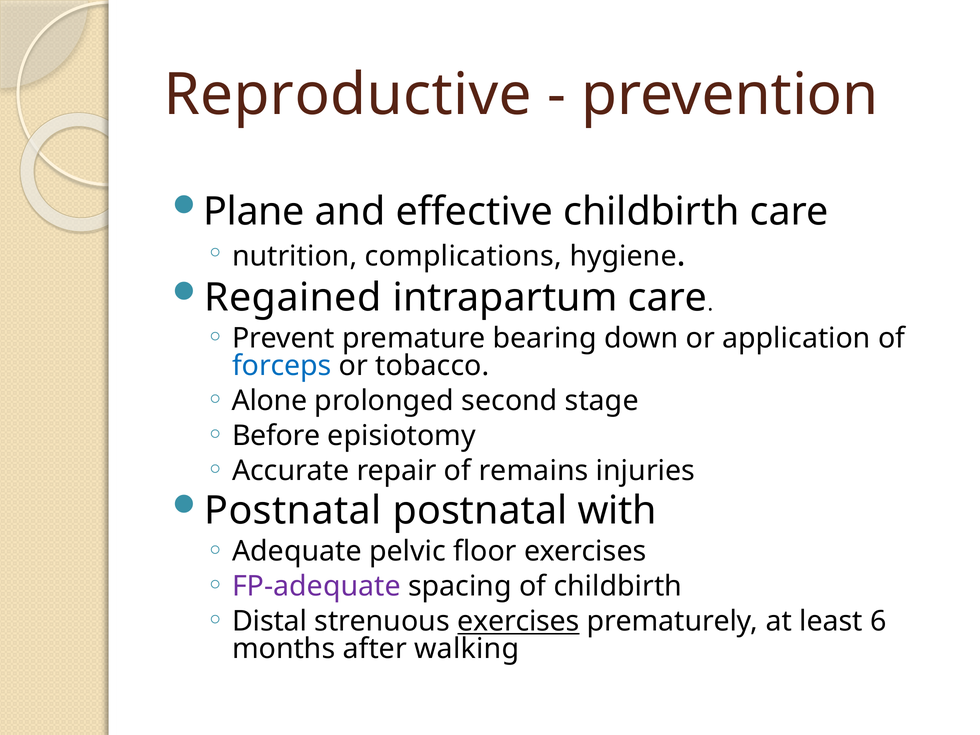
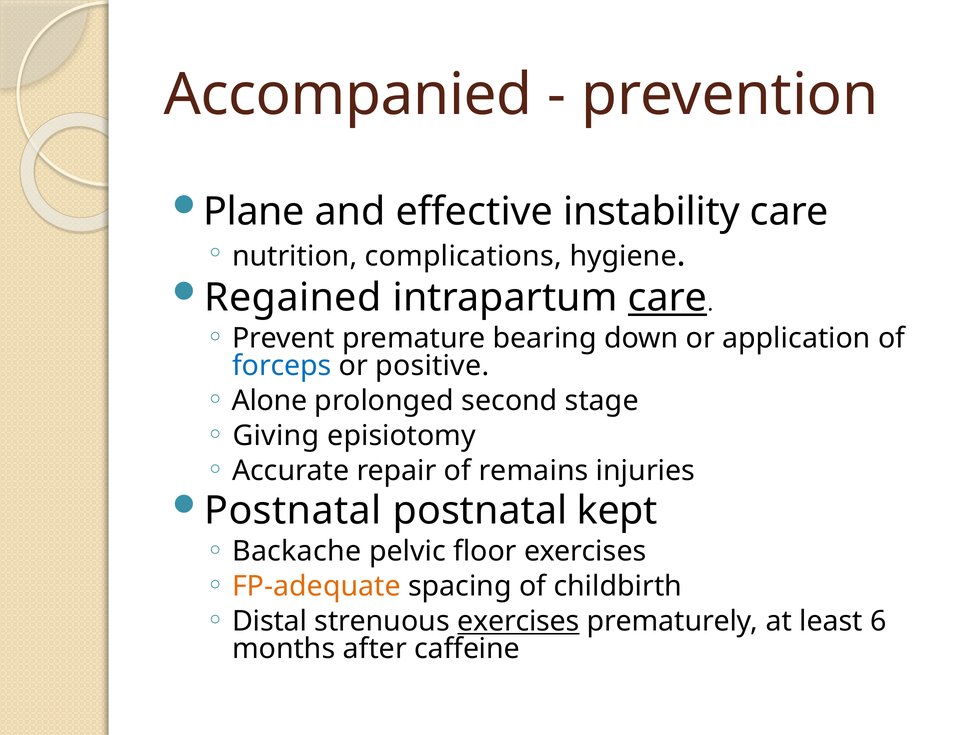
Reproductive: Reproductive -> Accompanied
effective childbirth: childbirth -> instability
care at (667, 298) underline: none -> present
tobacco: tobacco -> positive
Before: Before -> Giving
with: with -> kept
Adequate: Adequate -> Backache
FP-adequate colour: purple -> orange
walking: walking -> caffeine
